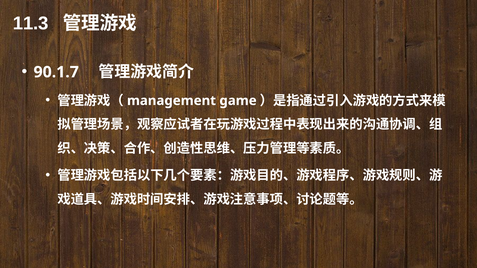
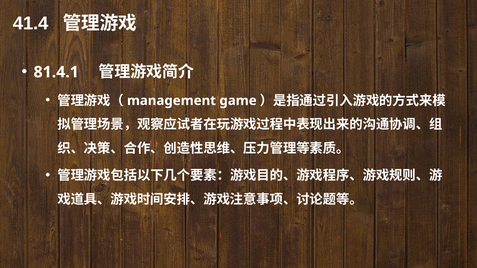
11.3: 11.3 -> 41.4
90.1.7: 90.1.7 -> 81.4.1
